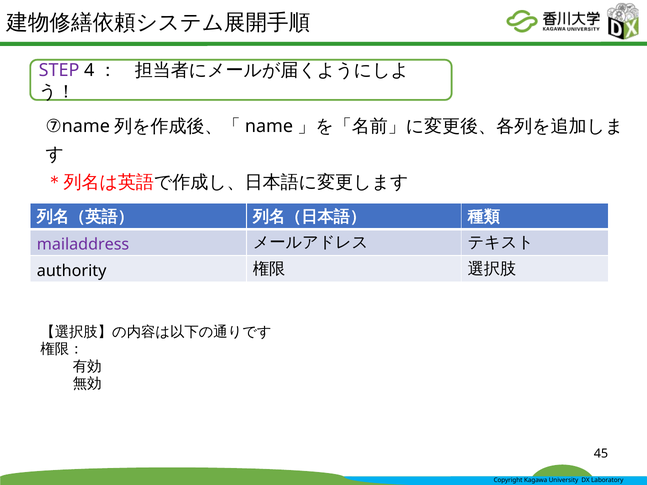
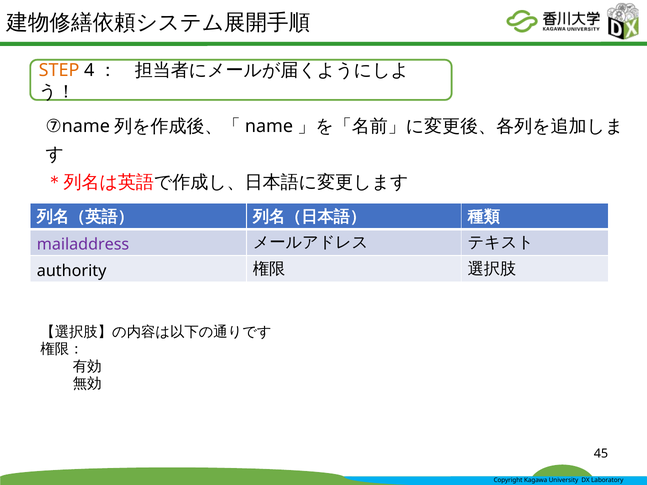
STEP colour: purple -> orange
